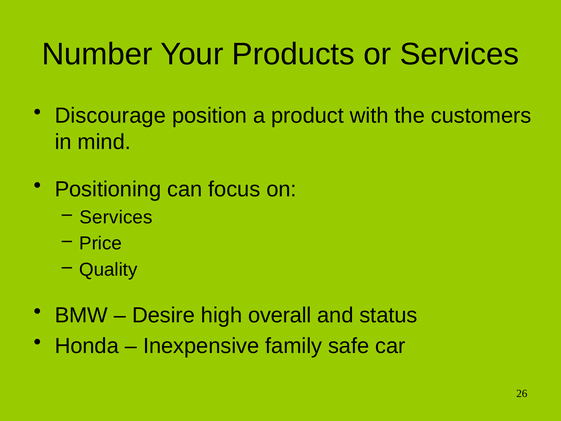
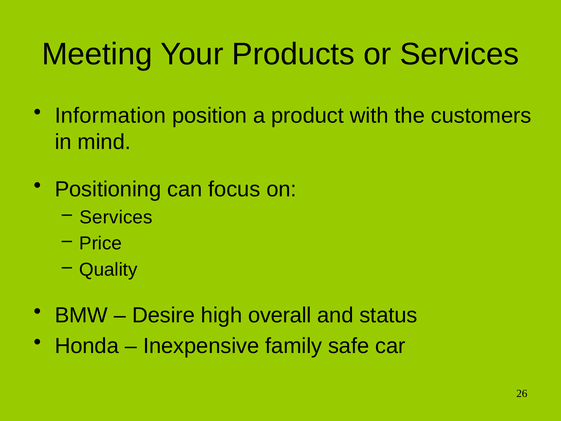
Number: Number -> Meeting
Discourage: Discourage -> Information
